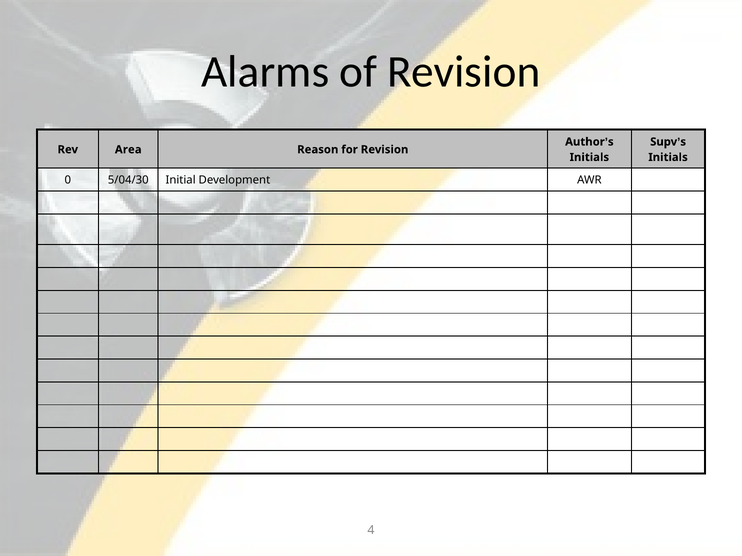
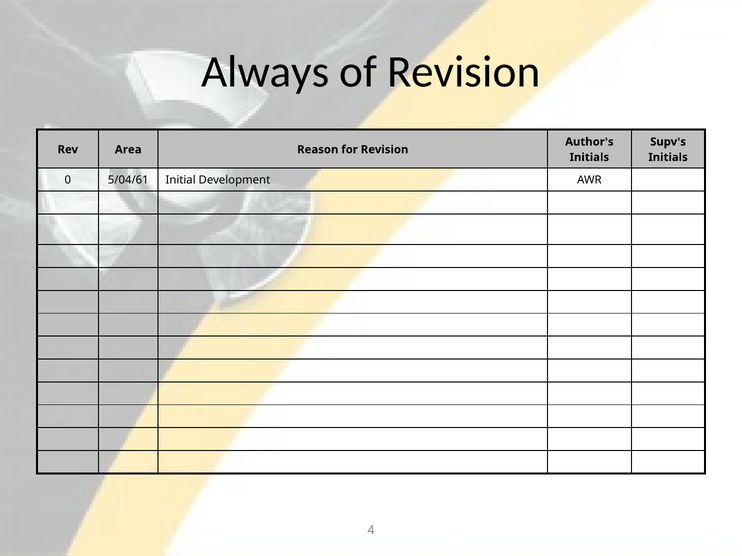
Alarms: Alarms -> Always
5/04/30: 5/04/30 -> 5/04/61
